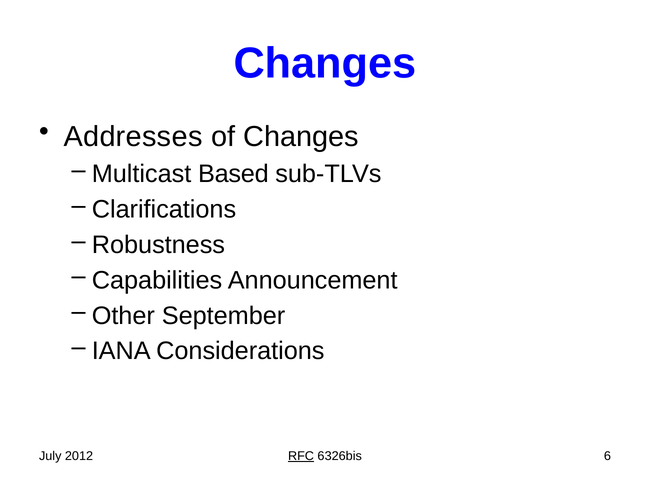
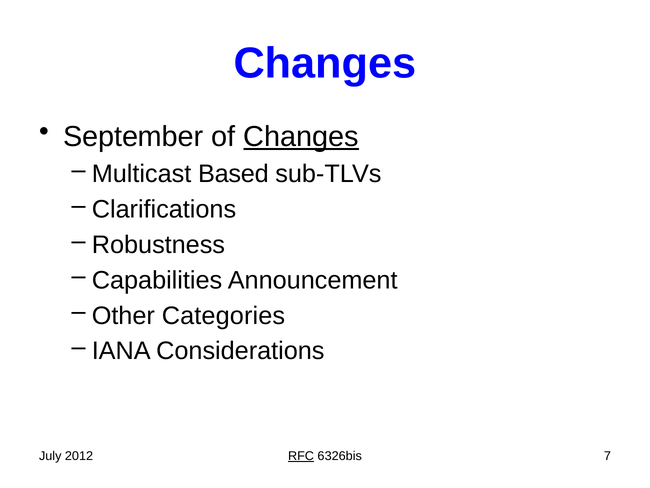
Addresses: Addresses -> September
Changes at (301, 136) underline: none -> present
September: September -> Categories
6: 6 -> 7
